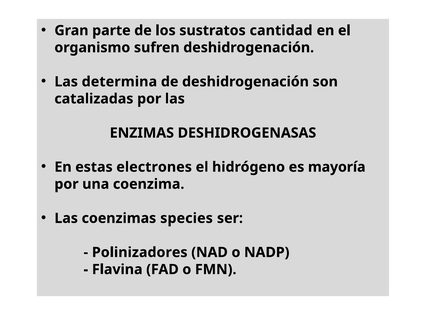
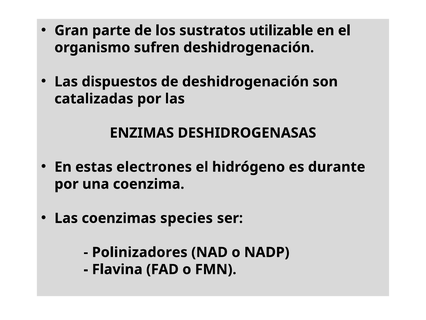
cantidad: cantidad -> utilizable
determina: determina -> dispuestos
mayoría: mayoría -> durante
